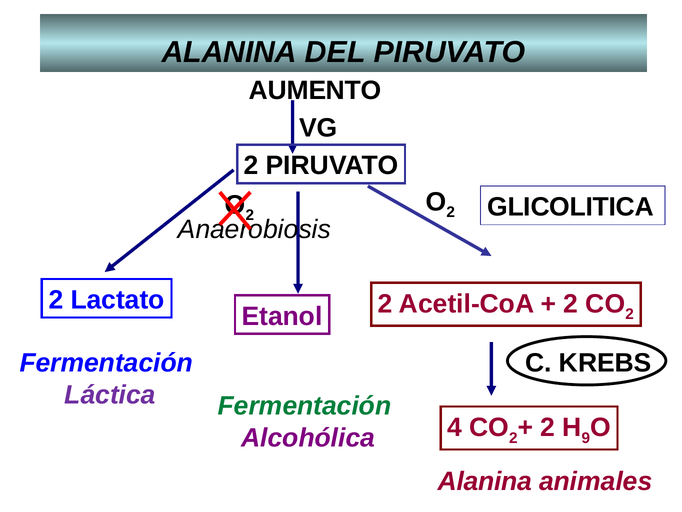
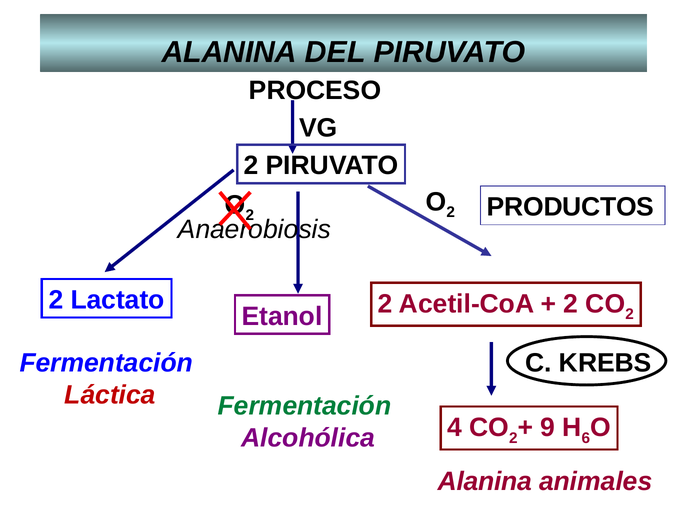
AUMENTO: AUMENTO -> PROCESO
GLICOLITICA: GLICOLITICA -> PRODUCTOS
Láctica colour: purple -> red
2 at (548, 427): 2 -> 9
9: 9 -> 6
